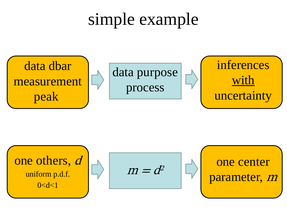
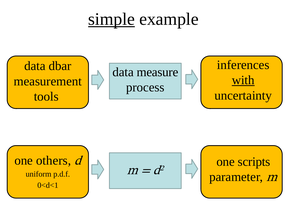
simple underline: none -> present
purpose: purpose -> measure
peak: peak -> tools
center: center -> scripts
